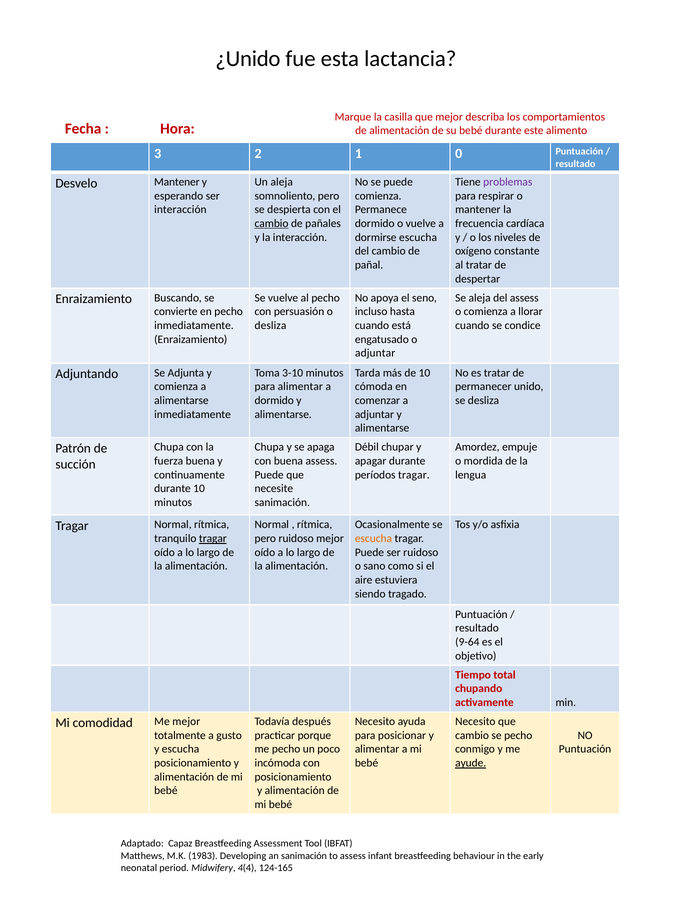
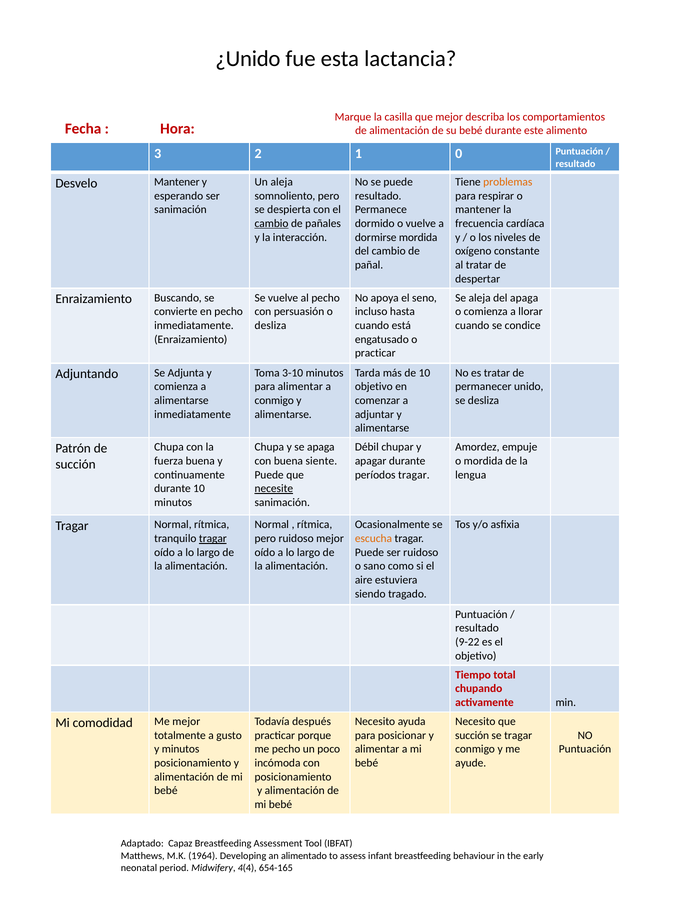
problemas colour: purple -> orange
comienza at (378, 196): comienza -> resultado
interacción at (180, 210): interacción -> sanimación
dormirse escucha: escucha -> mordida
del assess: assess -> apaga
adjuntar at (375, 354): adjuntar -> practicar
cómoda at (374, 387): cómoda -> objetivo
dormido at (274, 401): dormido -> conmigo
buena assess: assess -> siente
necesite underline: none -> present
9-64: 9-64 -> 9-22
cambio at (472, 736): cambio -> succión
se pecho: pecho -> tragar
y escucha: escucha -> minutos
ayude underline: present -> none
1983: 1983 -> 1964
an sanimación: sanimación -> alimentado
124-165: 124-165 -> 654-165
